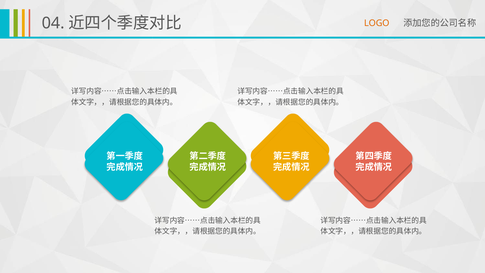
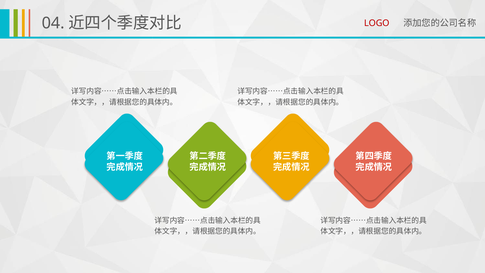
LOGO colour: orange -> red
